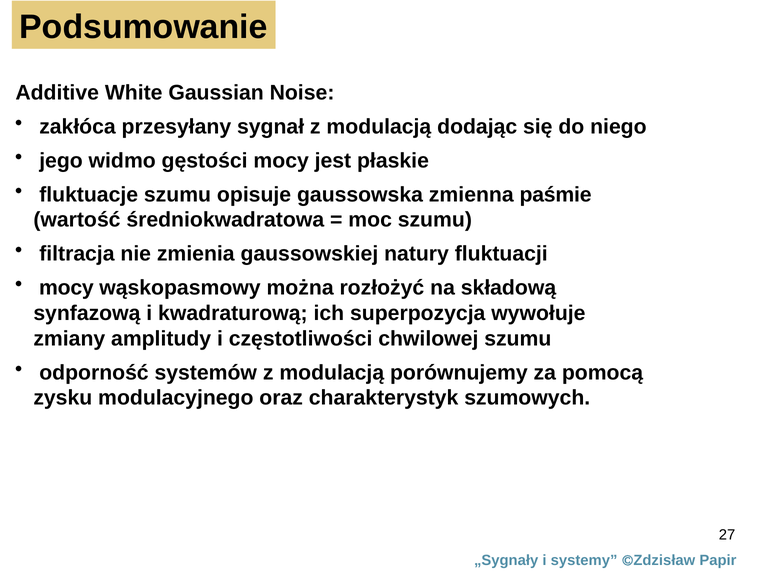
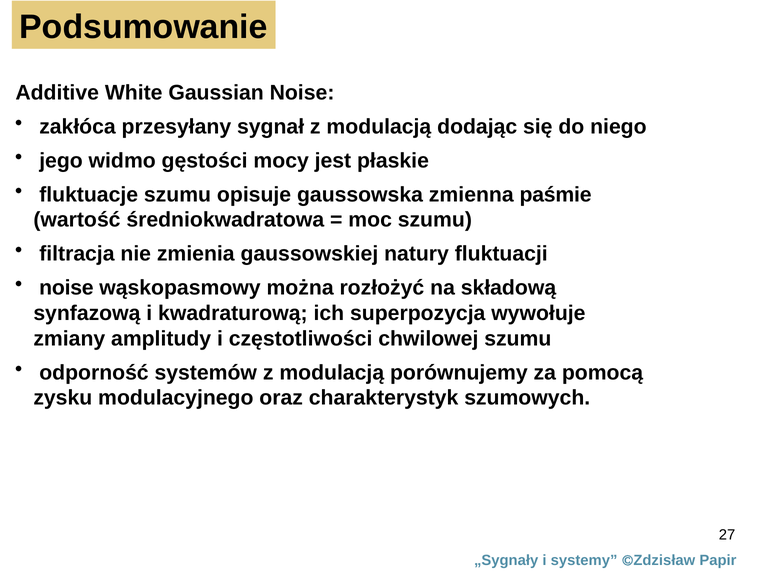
mocy at (66, 287): mocy -> noise
